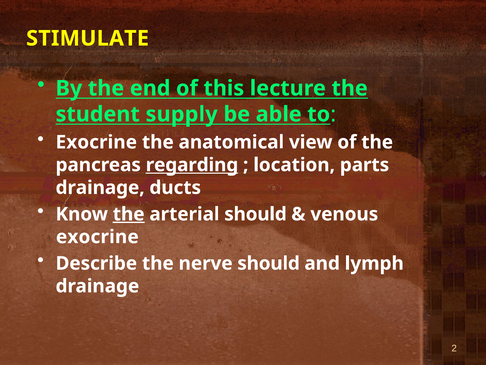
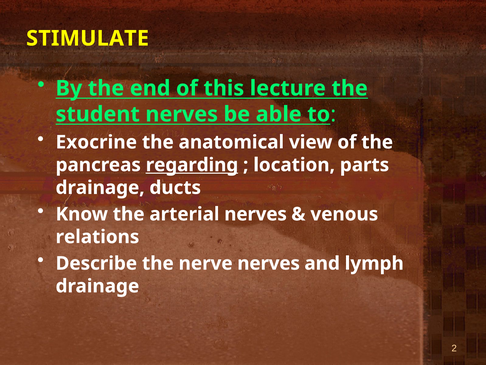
student supply: supply -> nerves
the at (129, 214) underline: present -> none
arterial should: should -> nerves
exocrine at (97, 237): exocrine -> relations
nerve should: should -> nerves
